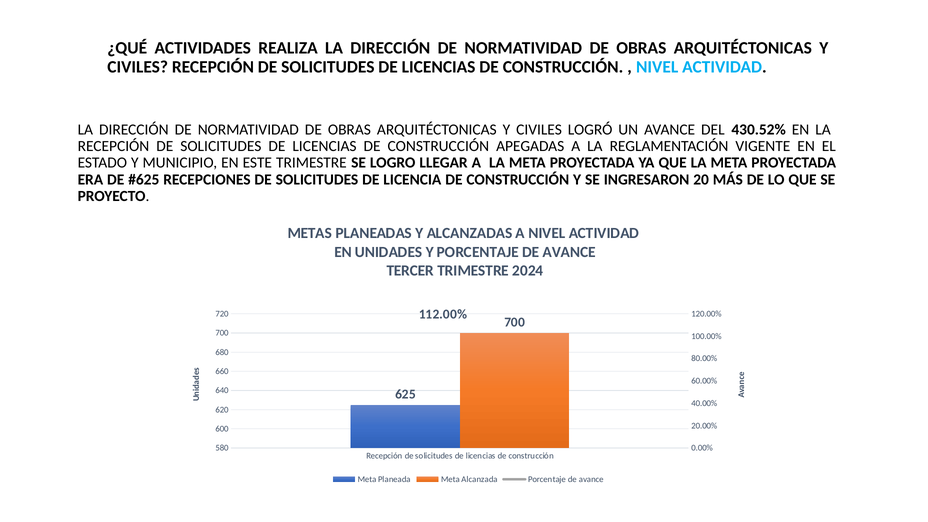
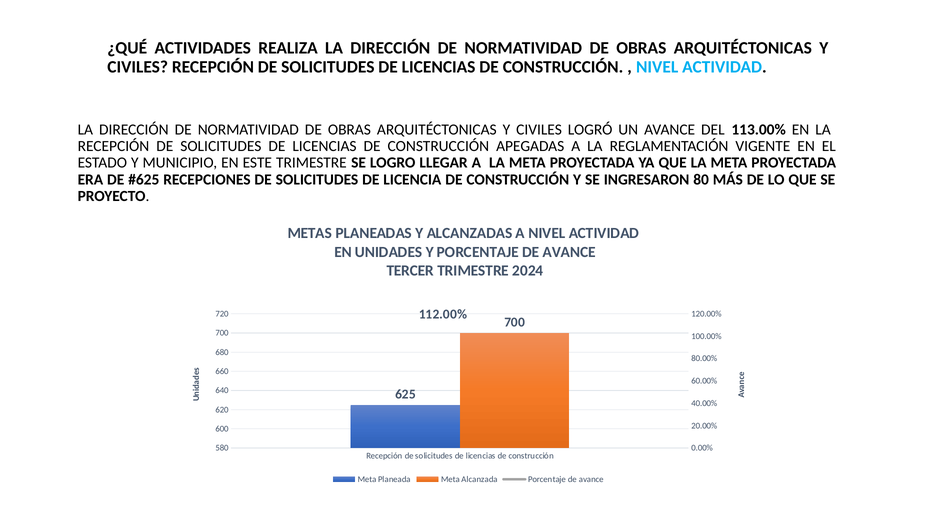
430.52%: 430.52% -> 113.00%
20: 20 -> 80
